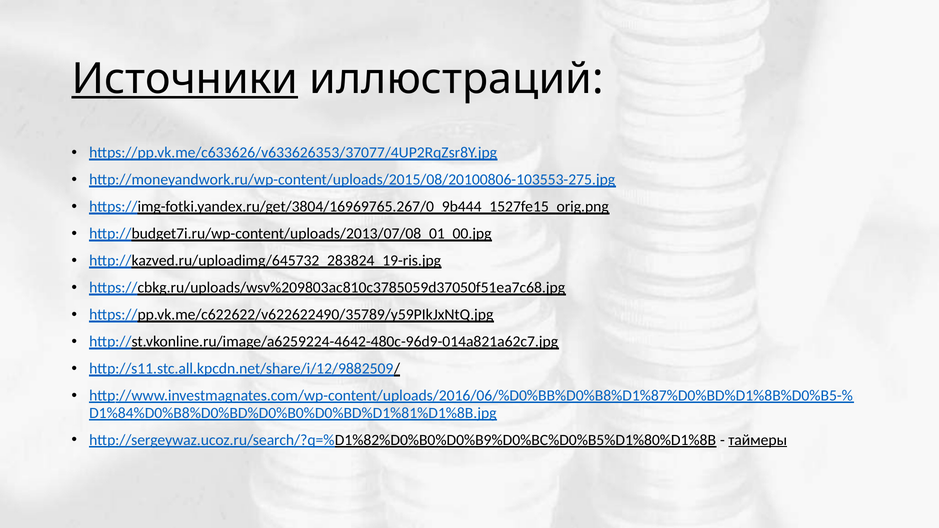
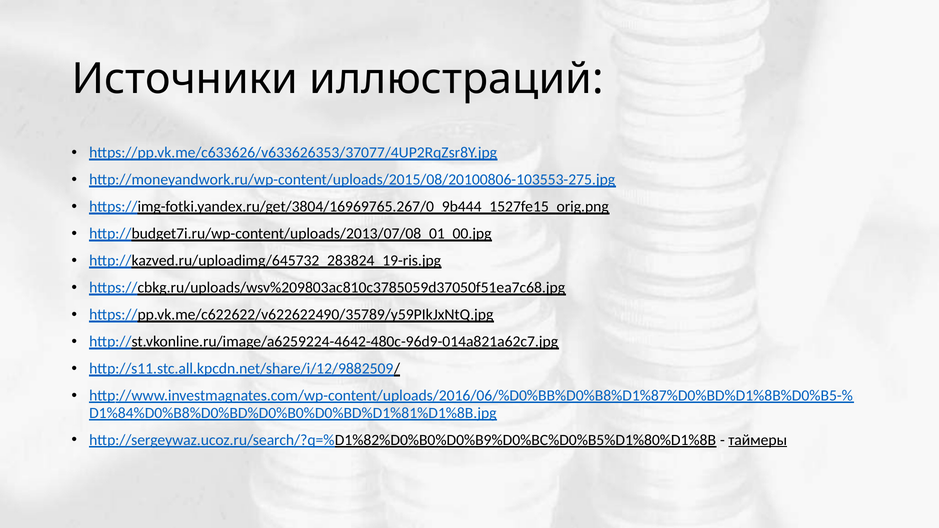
Источники underline: present -> none
